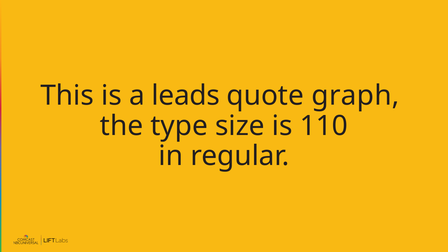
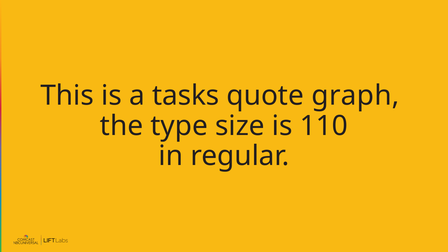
leads: leads -> tasks
